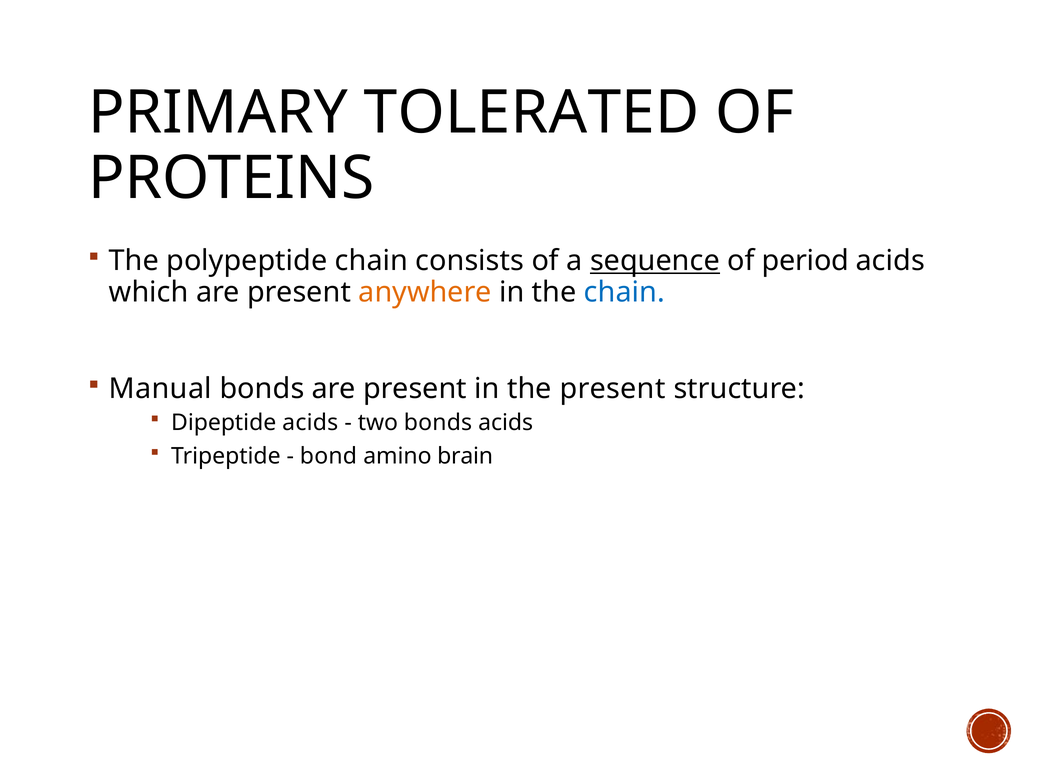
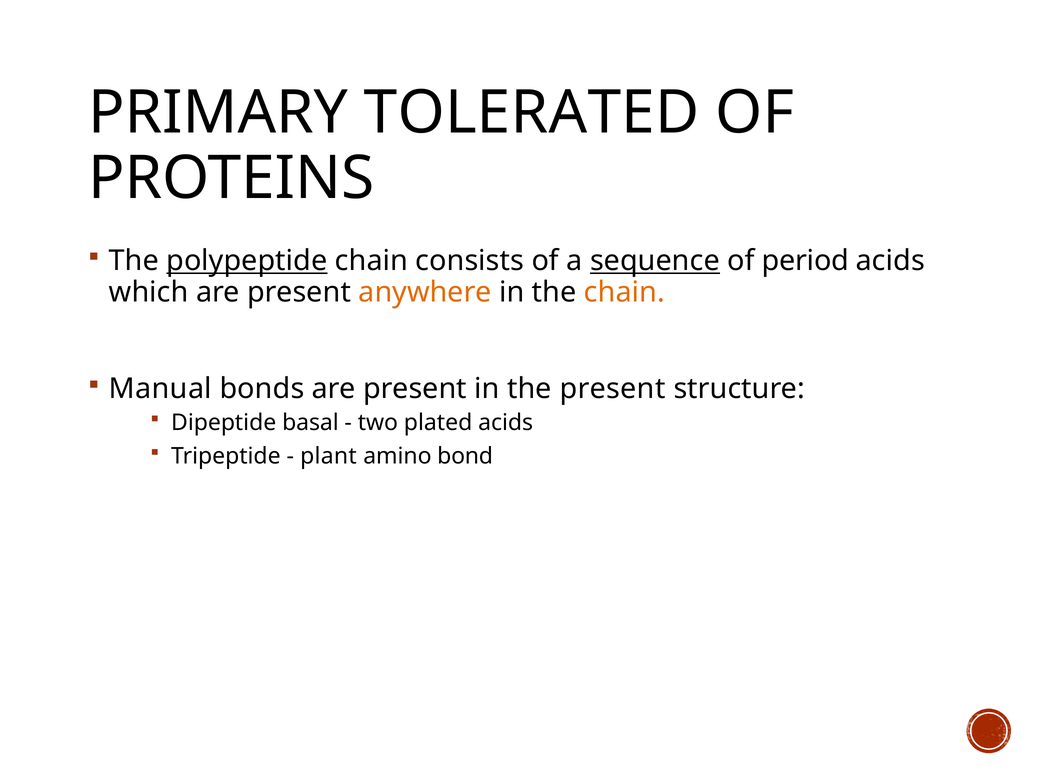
polypeptide underline: none -> present
chain at (624, 292) colour: blue -> orange
Dipeptide acids: acids -> basal
two bonds: bonds -> plated
bond: bond -> plant
brain: brain -> bond
